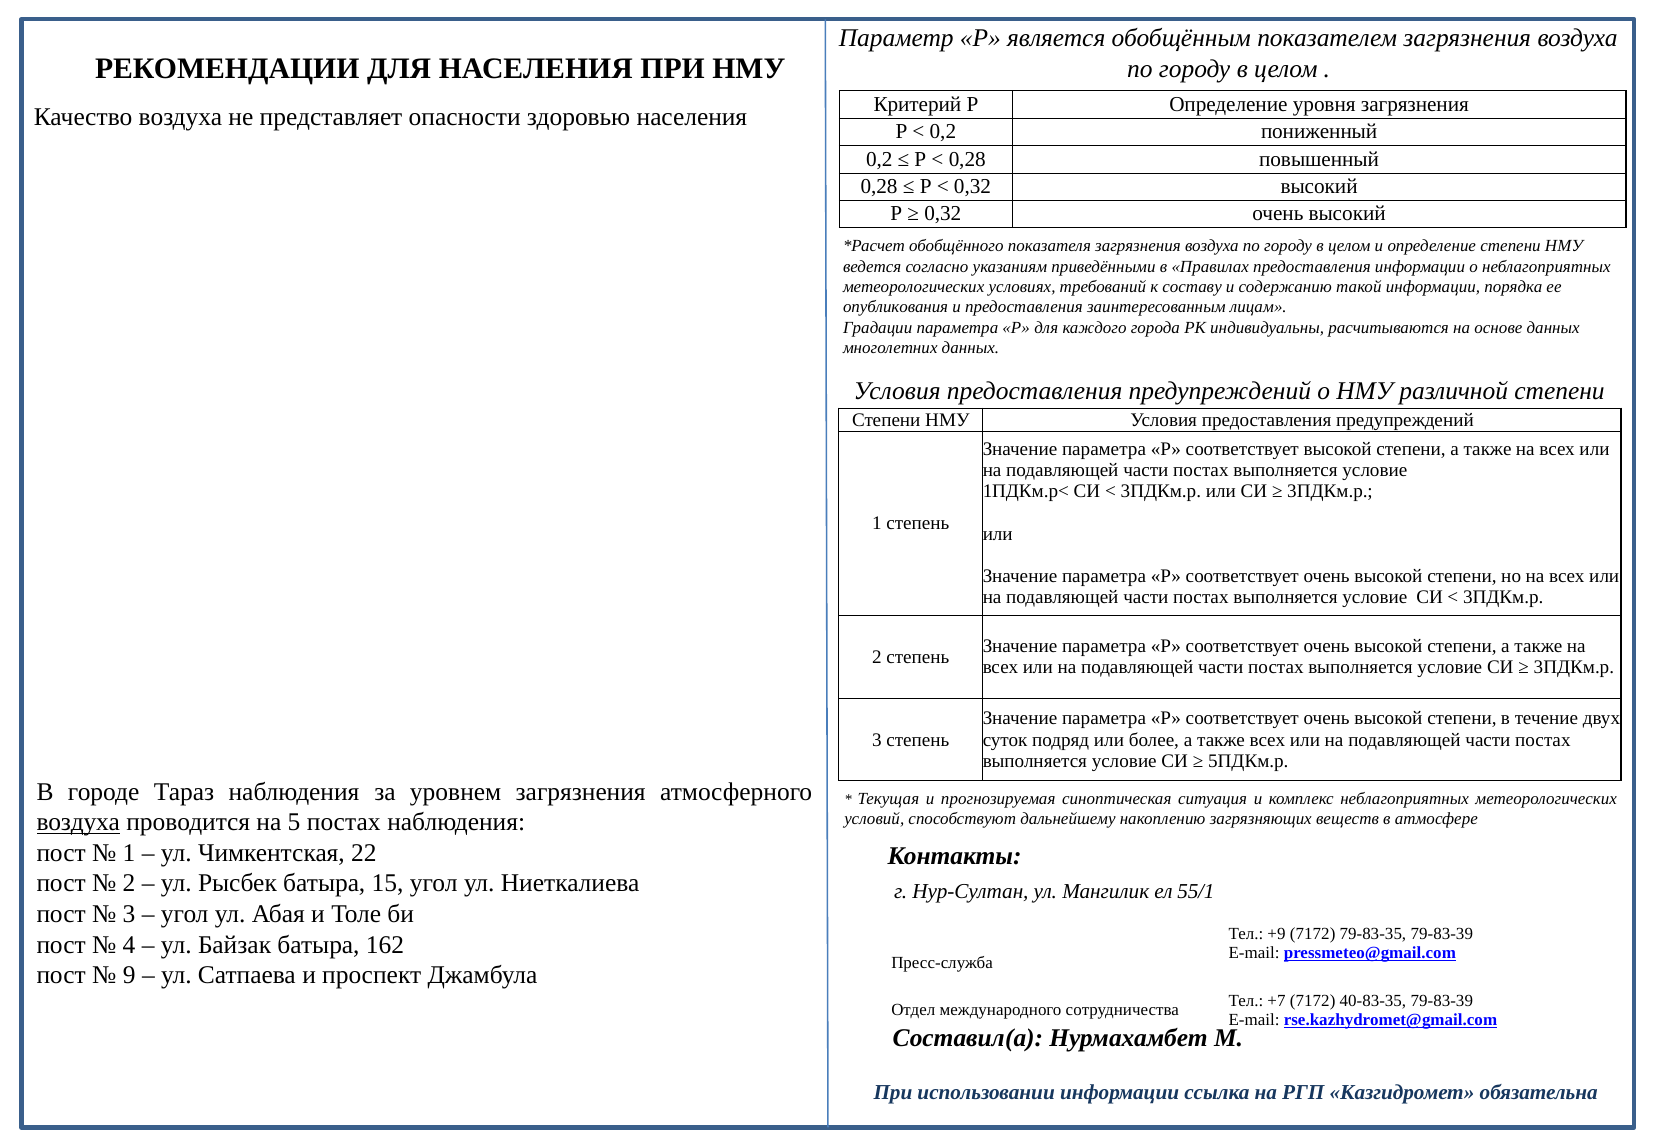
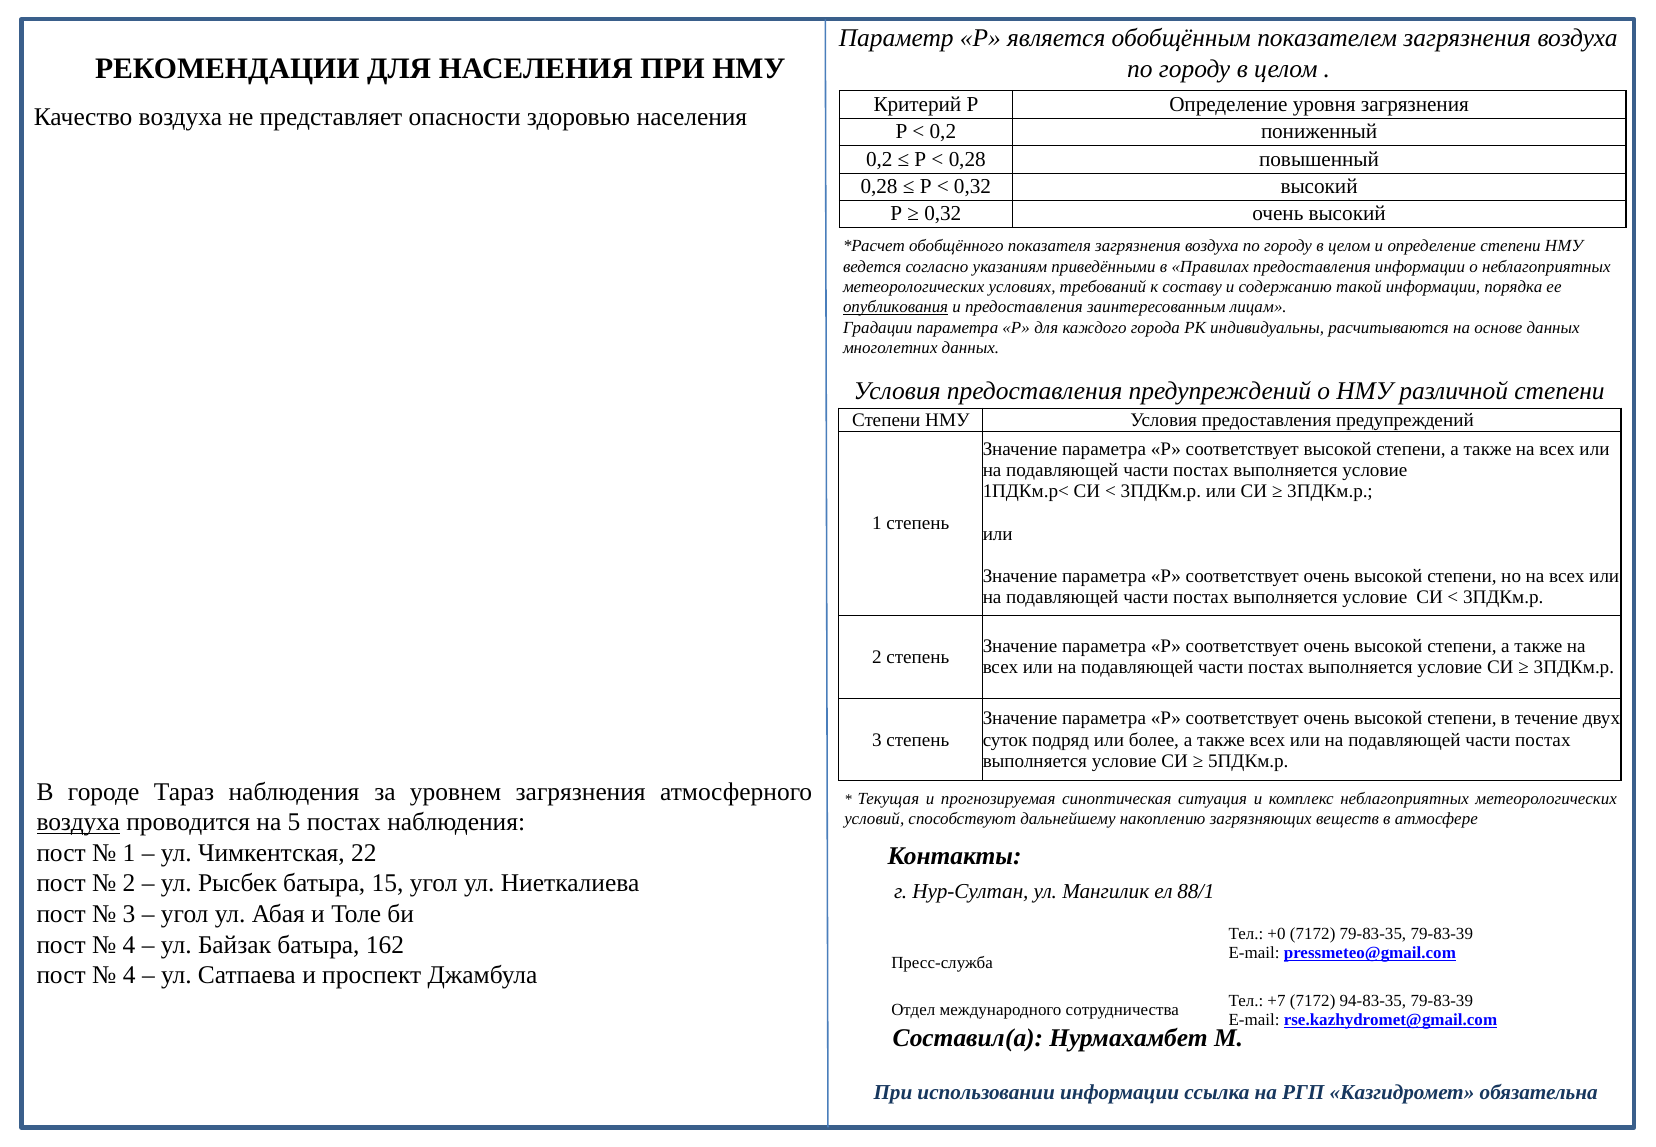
опубликования underline: none -> present
55/1: 55/1 -> 88/1
+9: +9 -> +0
9 at (129, 975): 9 -> 4
40-83-35: 40-83-35 -> 94-83-35
